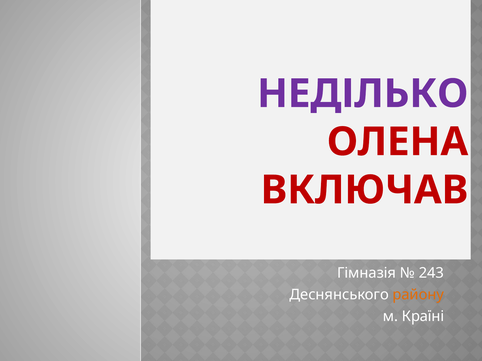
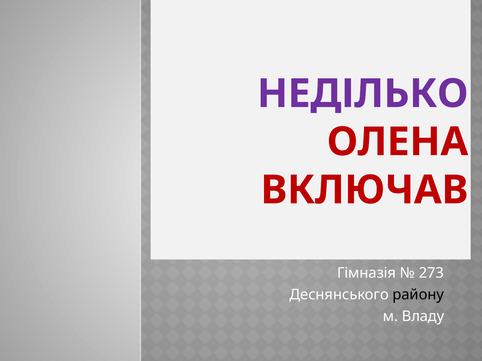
243: 243 -> 273
району colour: orange -> black
Країні: Країні -> Владу
